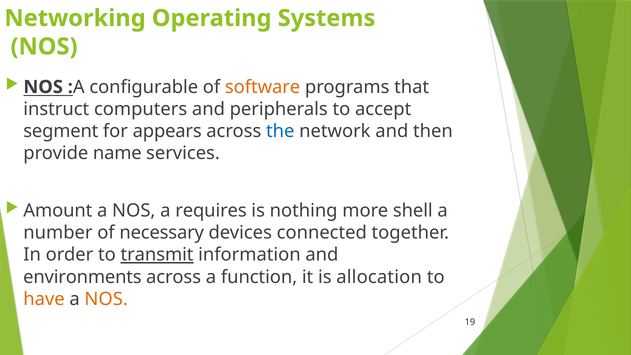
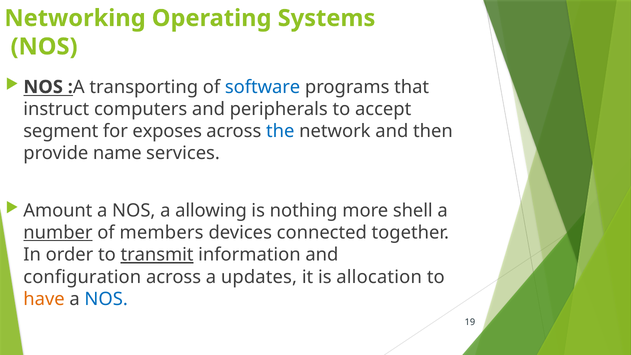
configurable: configurable -> transporting
software colour: orange -> blue
appears: appears -> exposes
requires: requires -> allowing
number underline: none -> present
necessary: necessary -> members
environments: environments -> configuration
function: function -> updates
NOS at (106, 299) colour: orange -> blue
